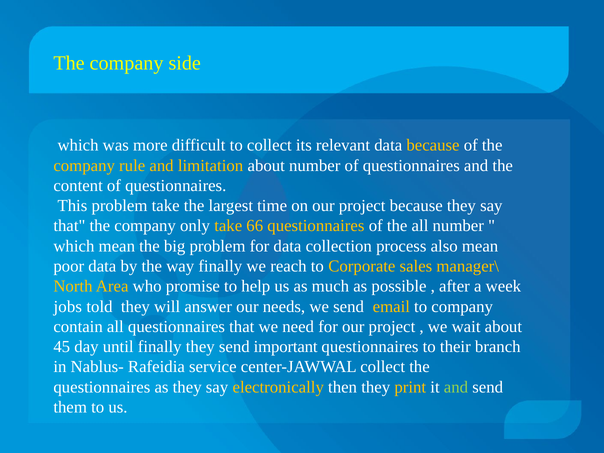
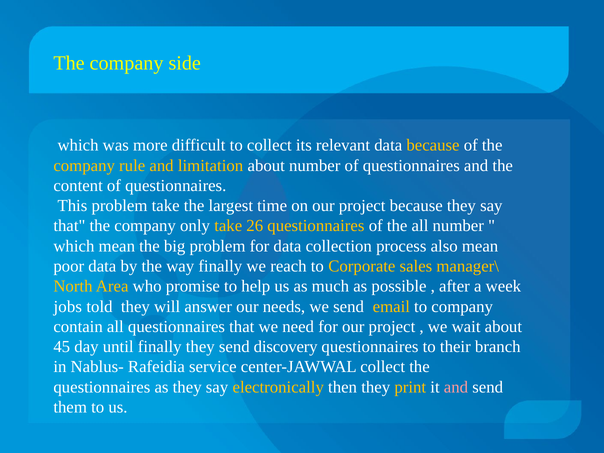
66: 66 -> 26
important: important -> discovery
and at (456, 387) colour: light green -> pink
